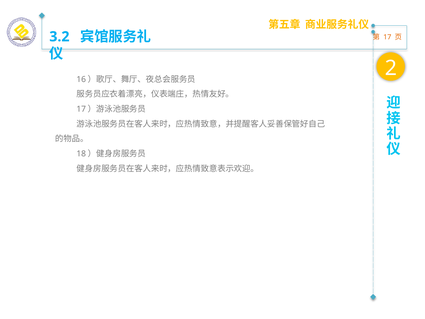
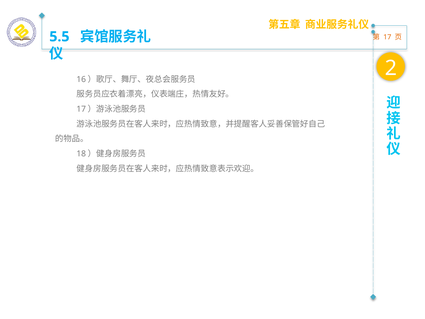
3.2: 3.2 -> 5.5
